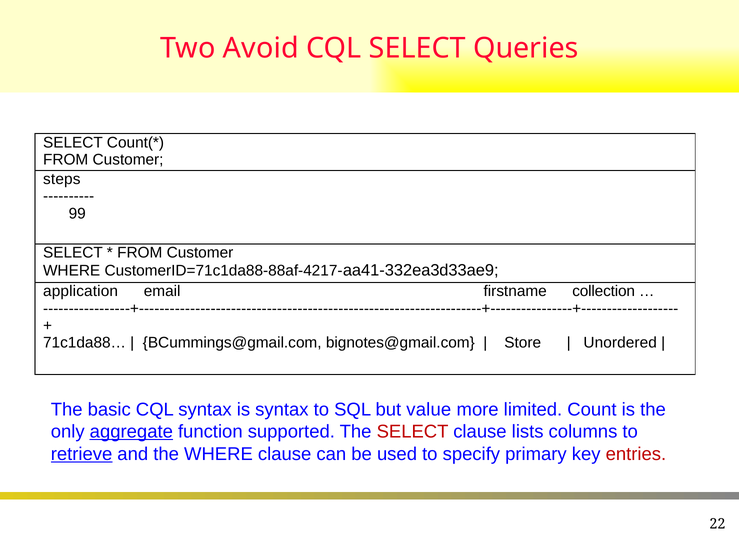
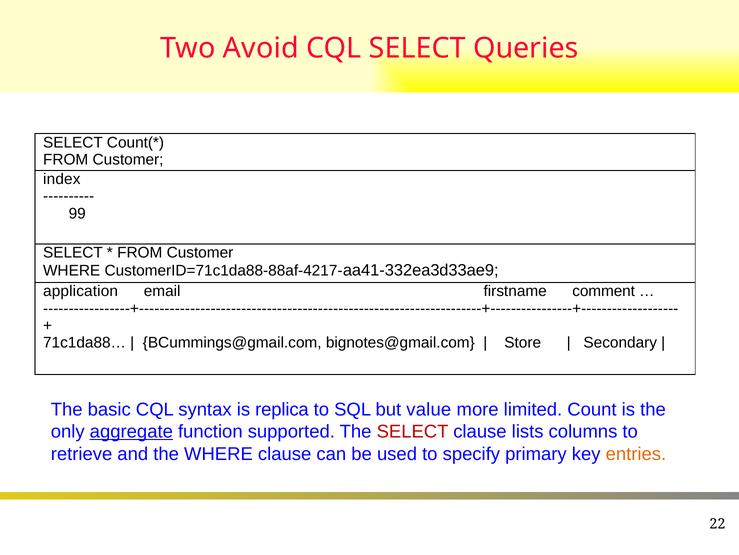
steps: steps -> index
collection: collection -> comment
Unordered: Unordered -> Secondary
is syntax: syntax -> replica
retrieve underline: present -> none
entries colour: red -> orange
